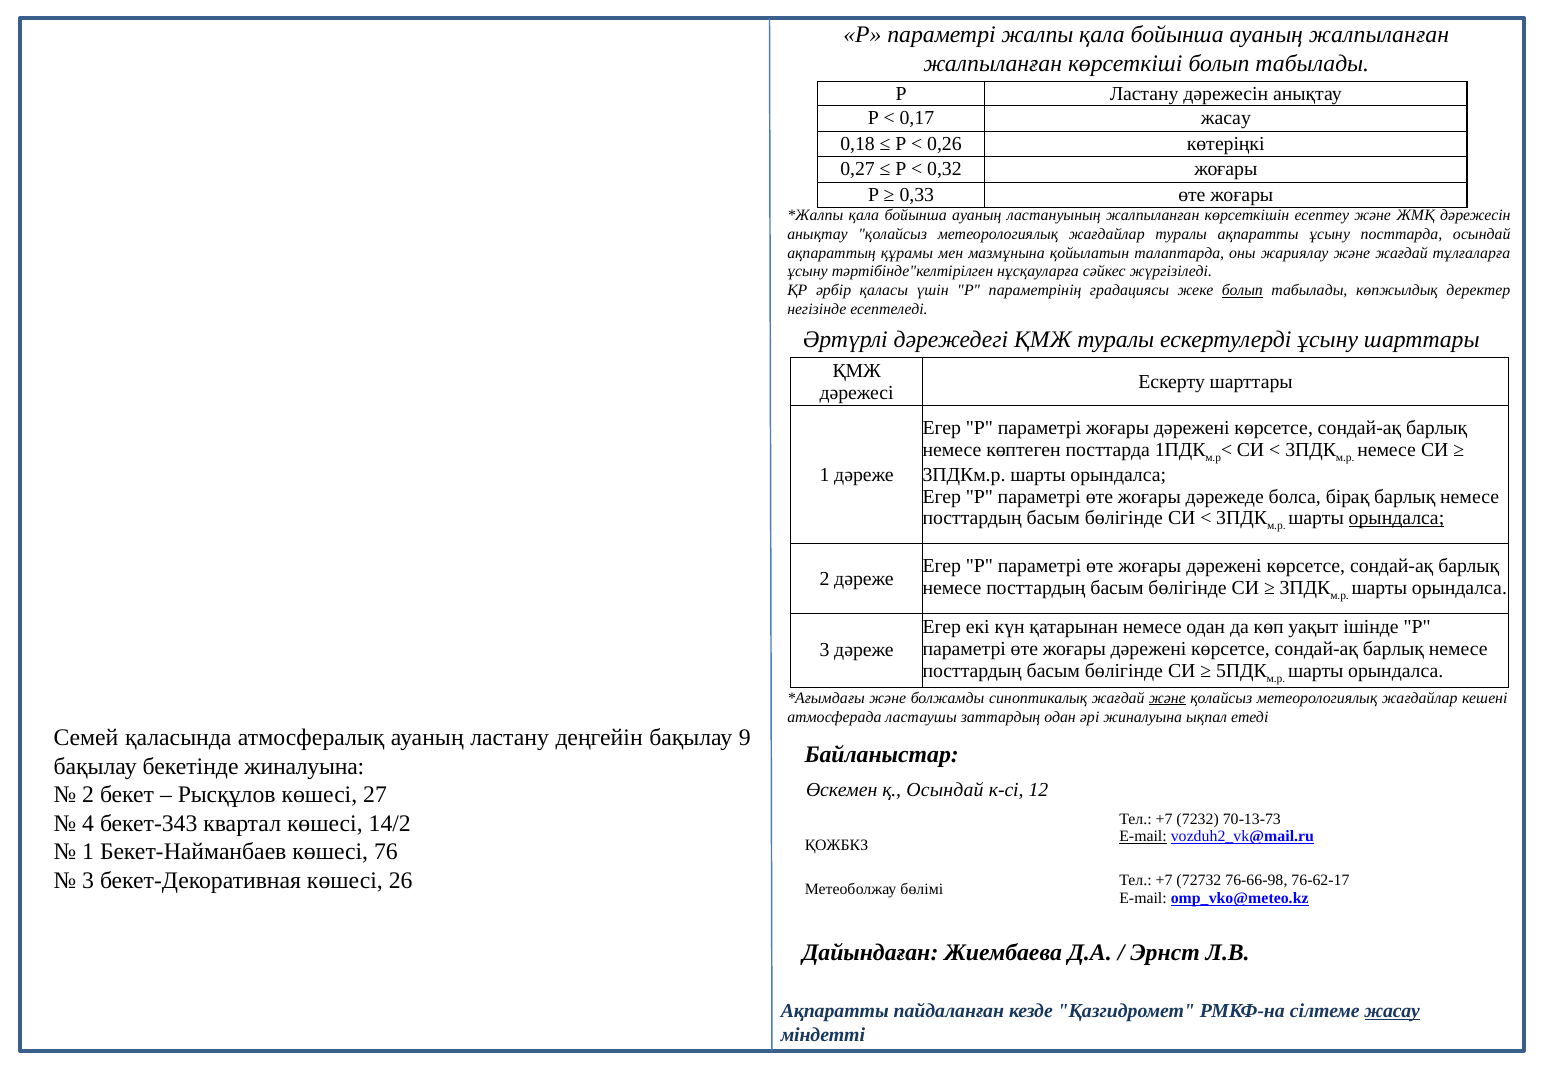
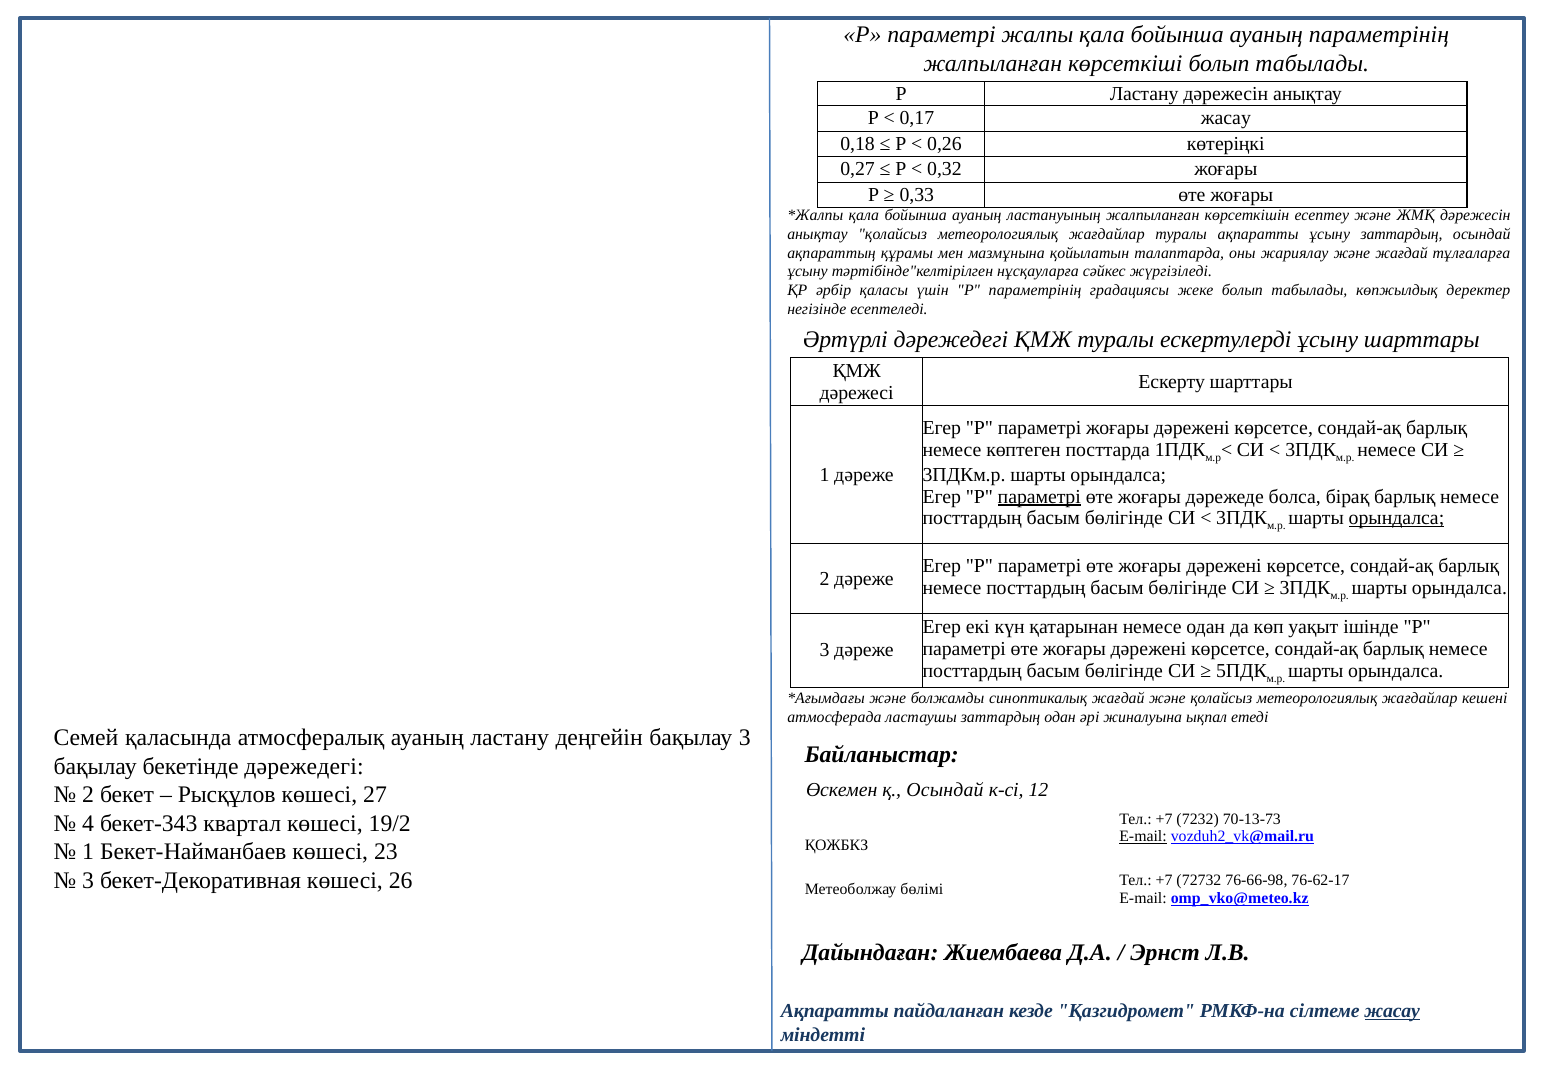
ауаның жалпыланған: жалпыланған -> параметрінің
ұсыну посттарда: посттарда -> заттардың
болып at (1242, 291) underline: present -> none
параметрі at (1039, 496) underline: none -> present
және at (1167, 698) underline: present -> none
бақылау 9: 9 -> 3
бекетінде жиналуына: жиналуына -> дәрежедегі
14/2: 14/2 -> 19/2
76: 76 -> 23
